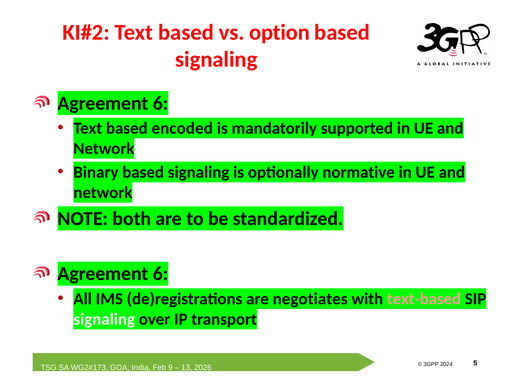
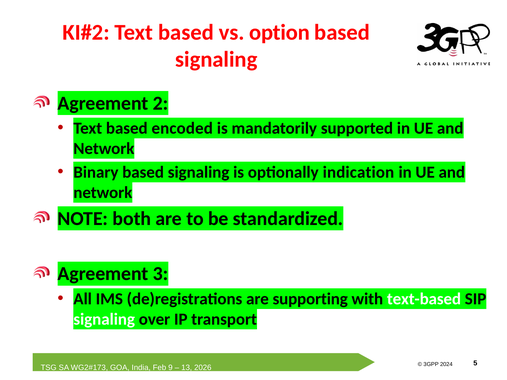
6 at (161, 103): 6 -> 2
normative: normative -> indication
6 at (161, 274): 6 -> 3
negotiates: negotiates -> supporting
text-based colour: pink -> white
